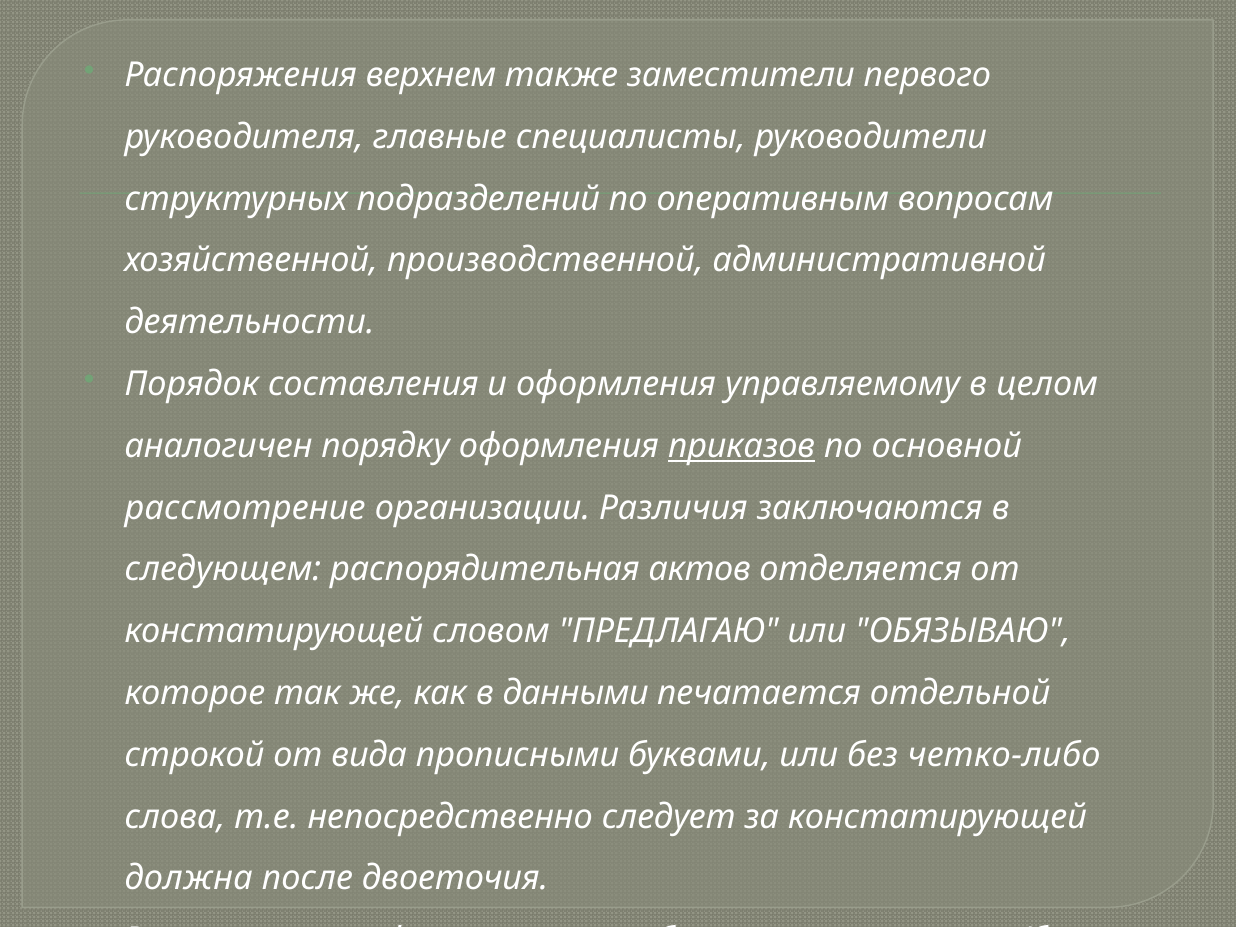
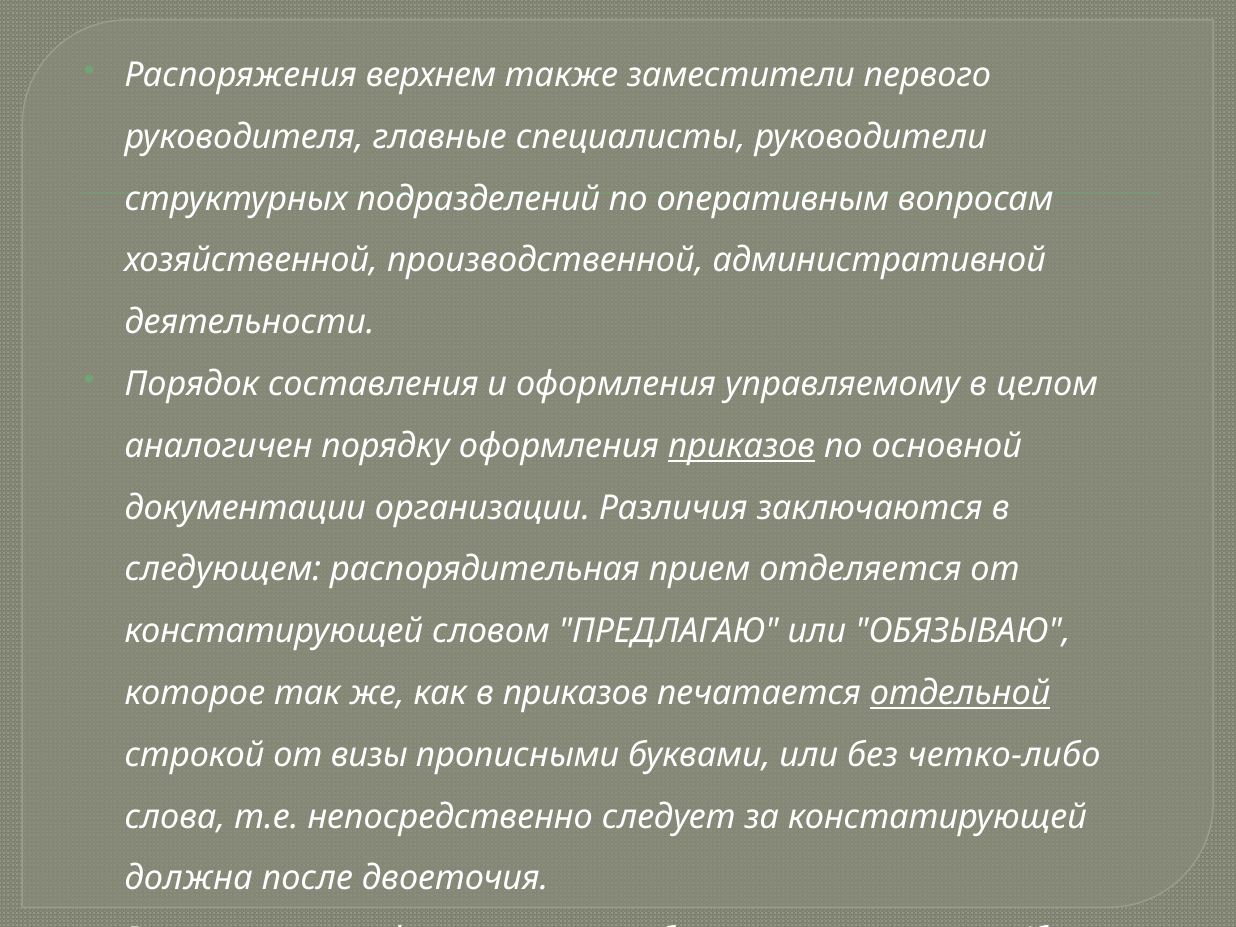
рассмотрение: рассмотрение -> документации
актов: актов -> прием
в данными: данными -> приказов
отдельной underline: none -> present
от вида: вида -> визы
